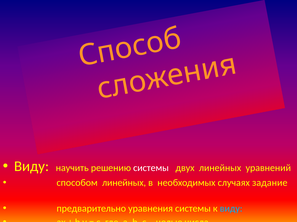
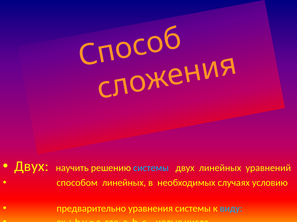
Виду at (32, 167): Виду -> Двух
системы at (151, 169) colour: white -> light blue
задание: задание -> условию
